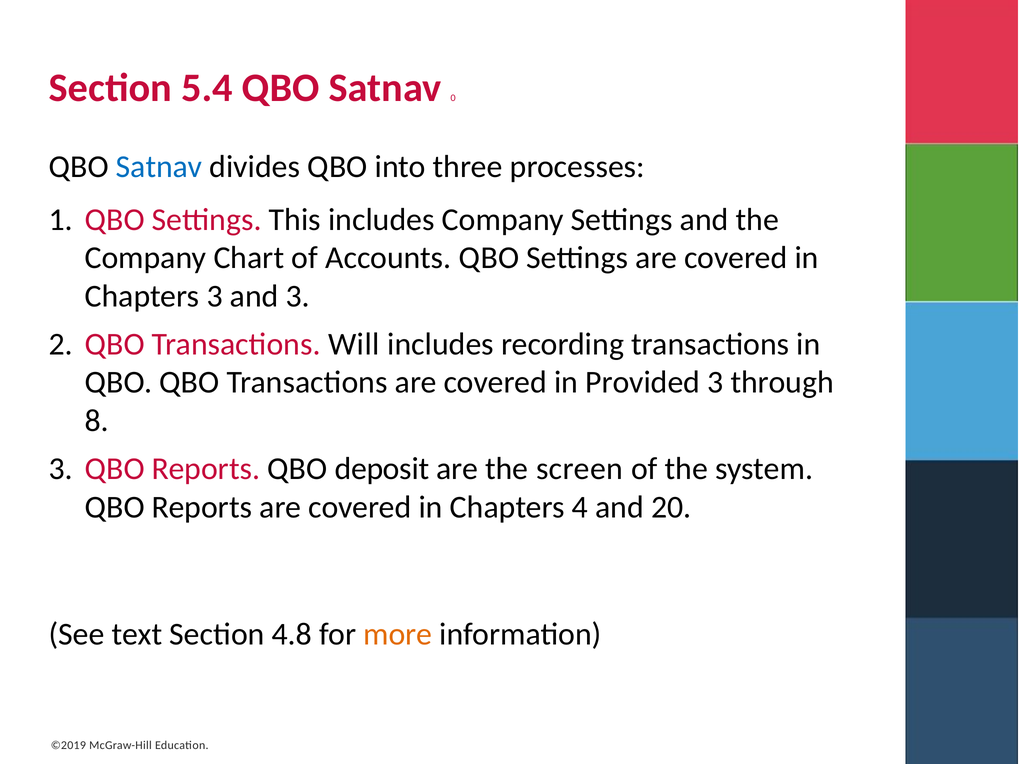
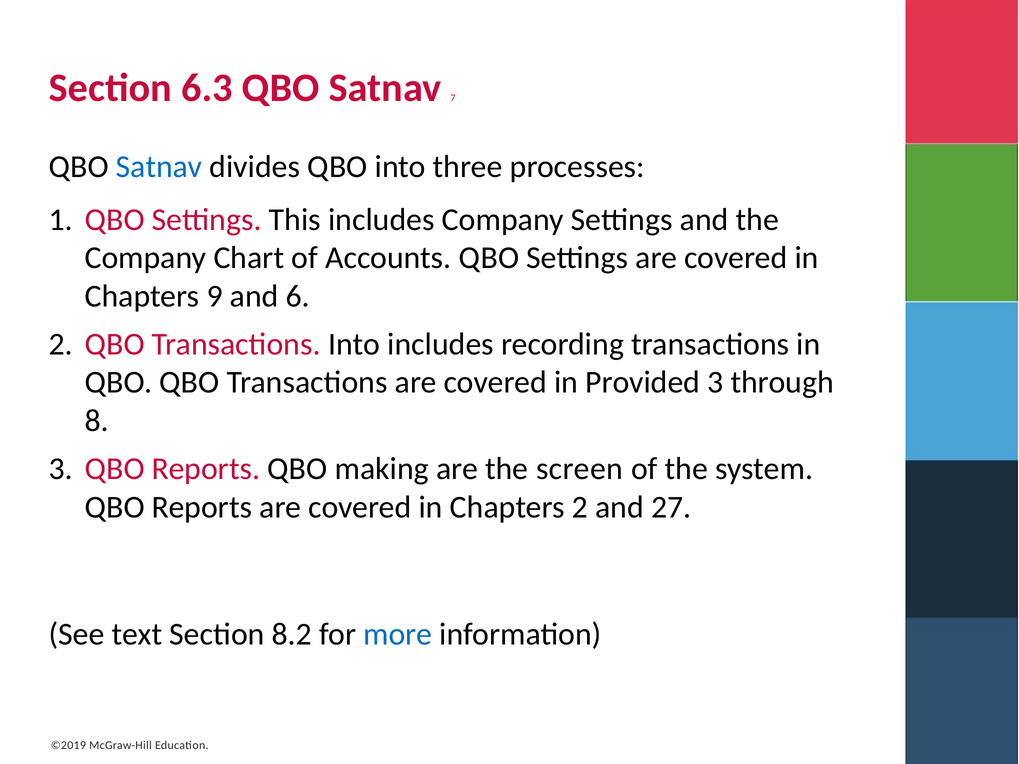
5.4: 5.4 -> 6.3
0: 0 -> 7
Chapters 3: 3 -> 9
and 3: 3 -> 6
Transactions Will: Will -> Into
deposit: deposit -> making
Chapters 4: 4 -> 2
20: 20 -> 27
4.8: 4.8 -> 8.2
more colour: orange -> blue
